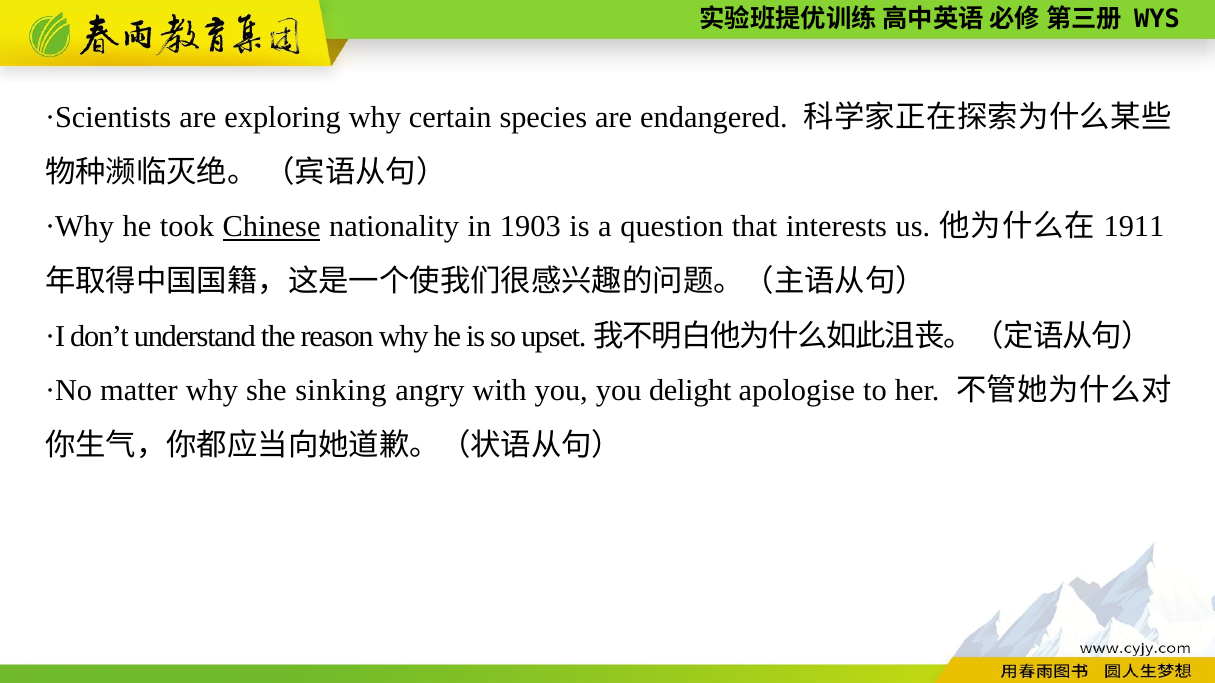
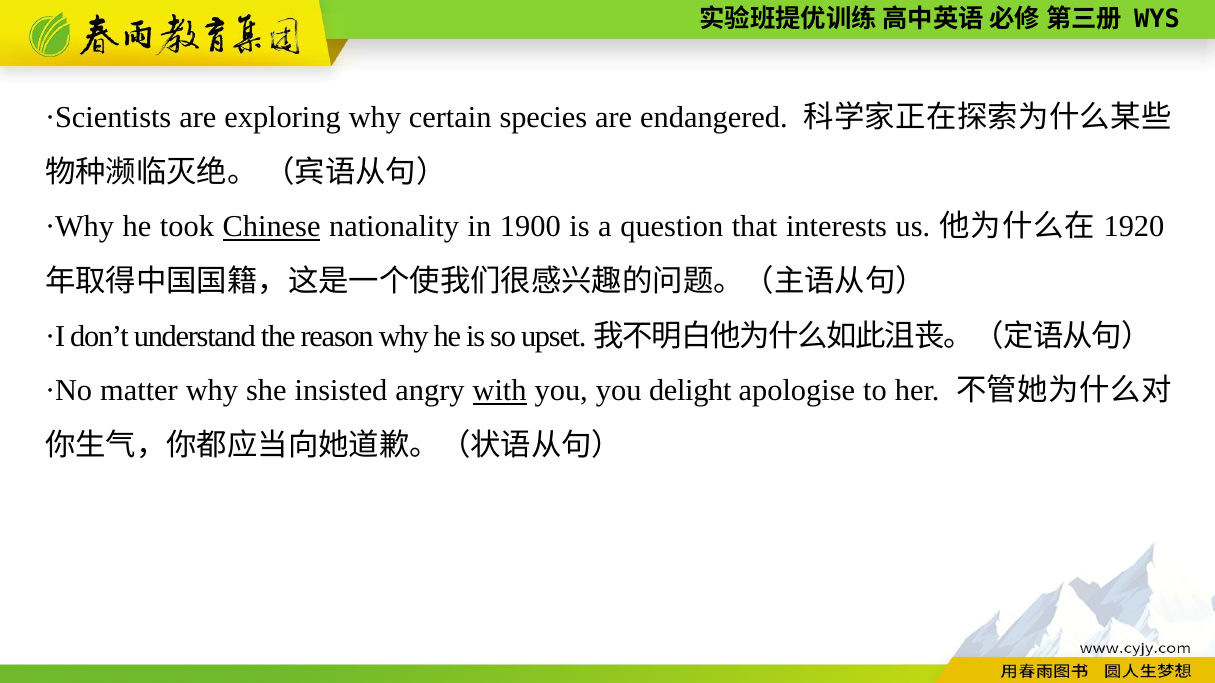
1903: 1903 -> 1900
1911: 1911 -> 1920
sinking: sinking -> insisted
with underline: none -> present
